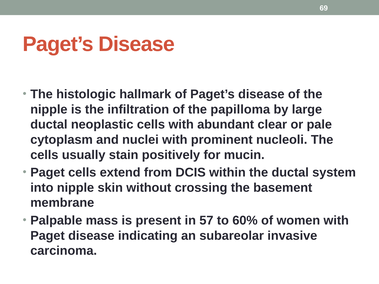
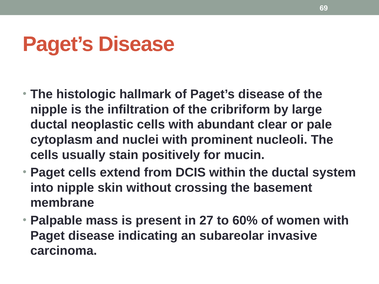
papilloma: papilloma -> cribriform
57: 57 -> 27
